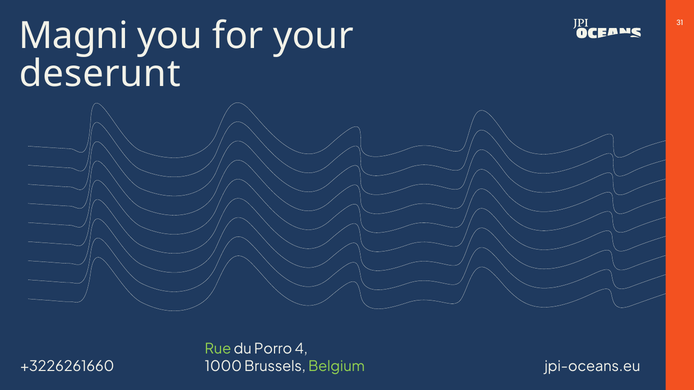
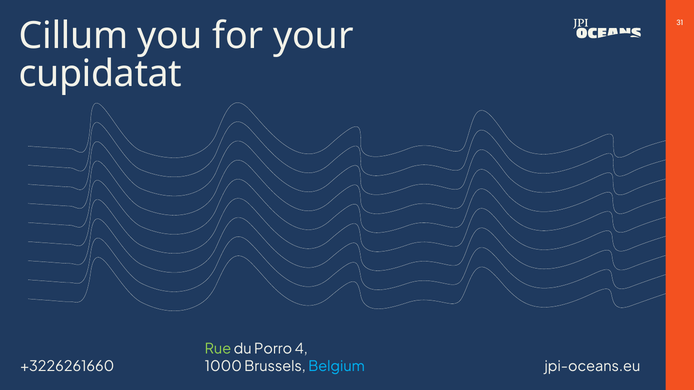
Magni: Magni -> Cillum
deserunt: deserunt -> cupidatat
Belgium colour: light green -> light blue
